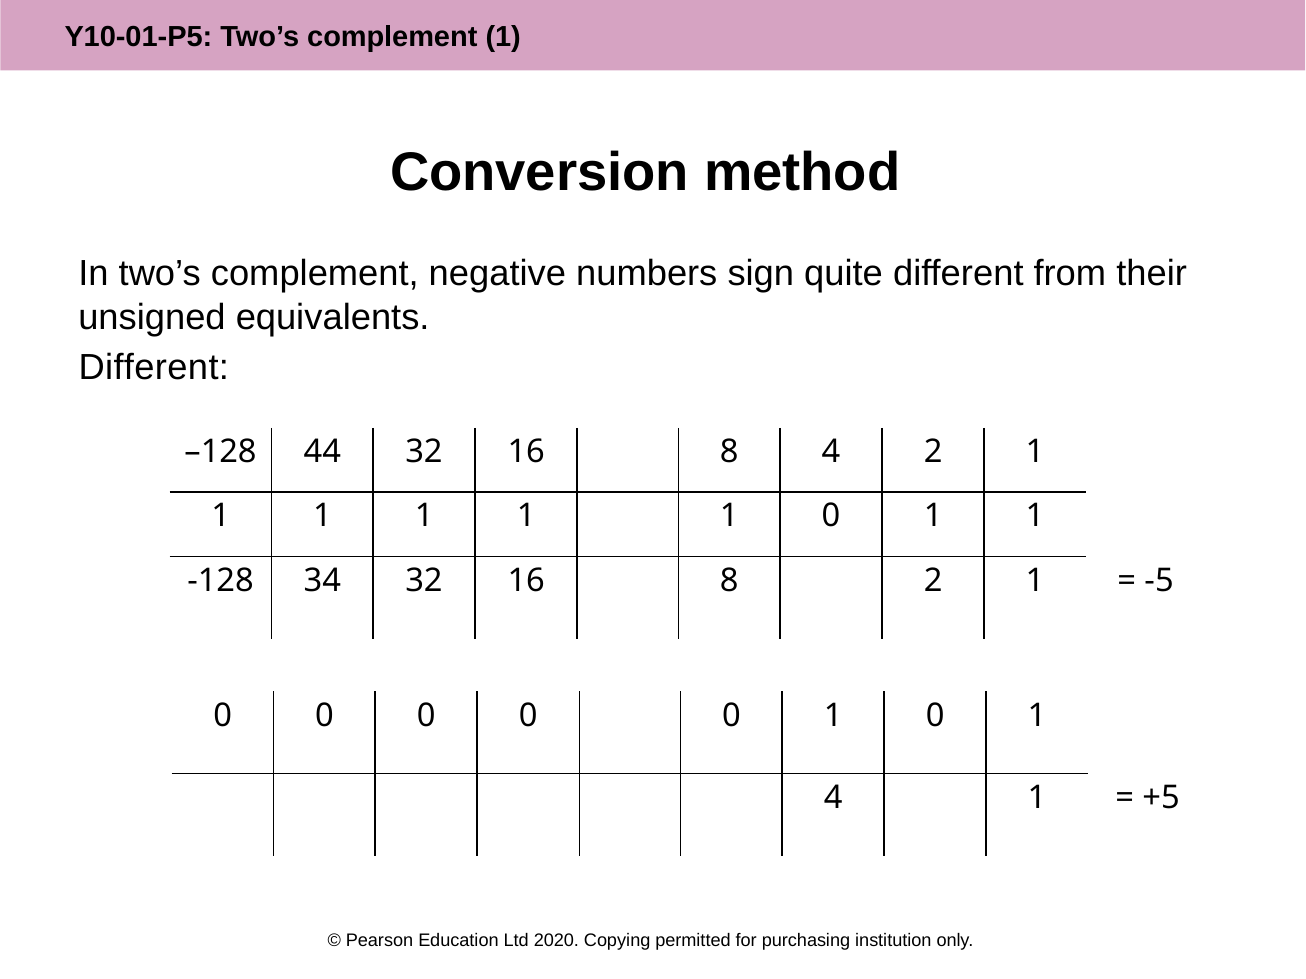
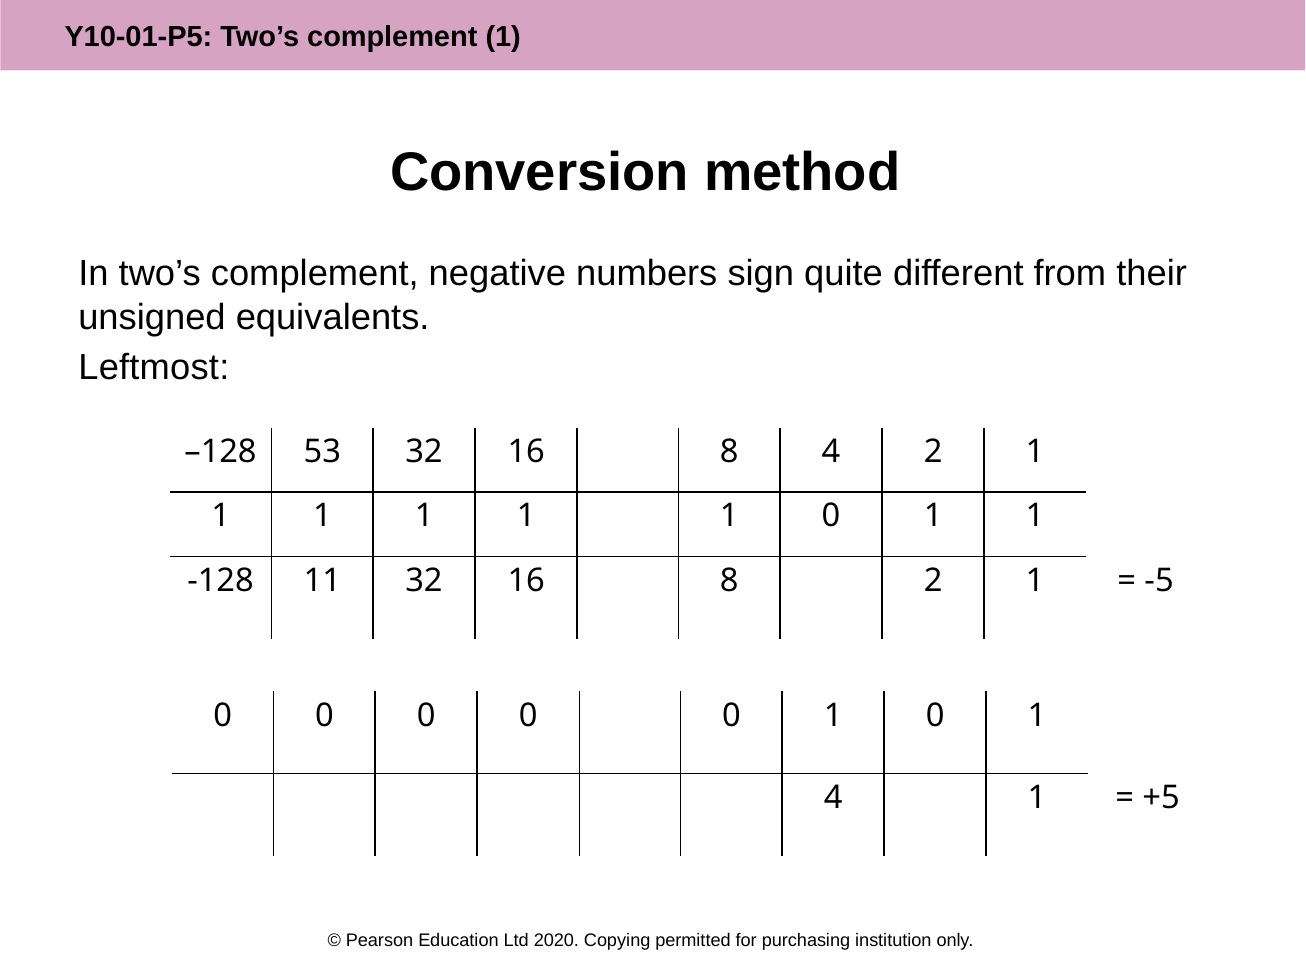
Different at (154, 368): Different -> Leftmost
44: 44 -> 53
34: 34 -> 11
